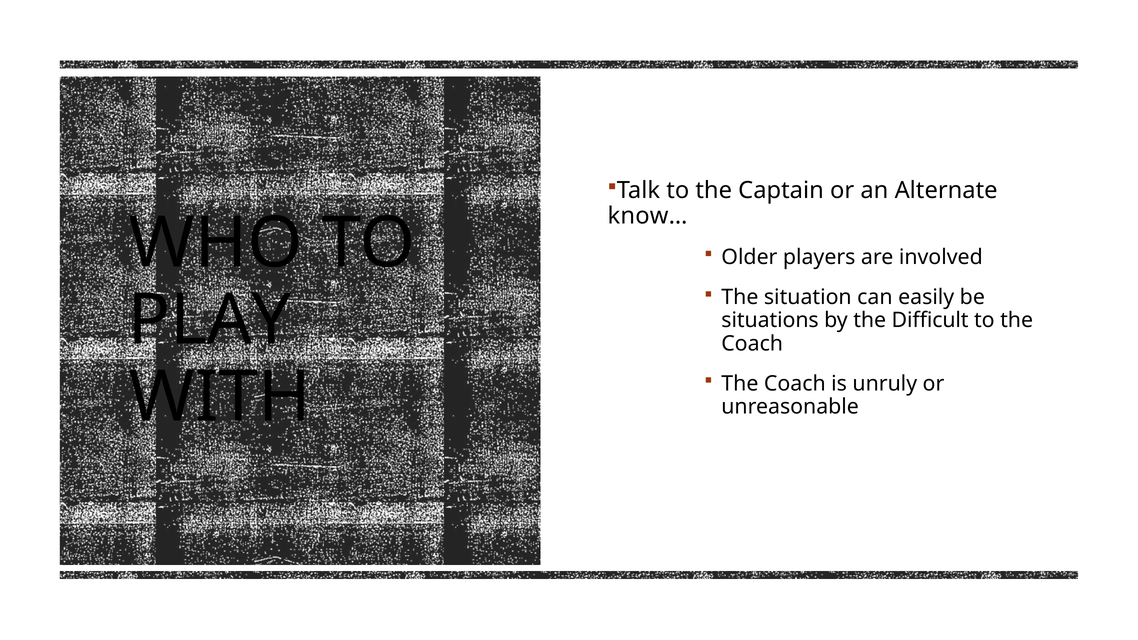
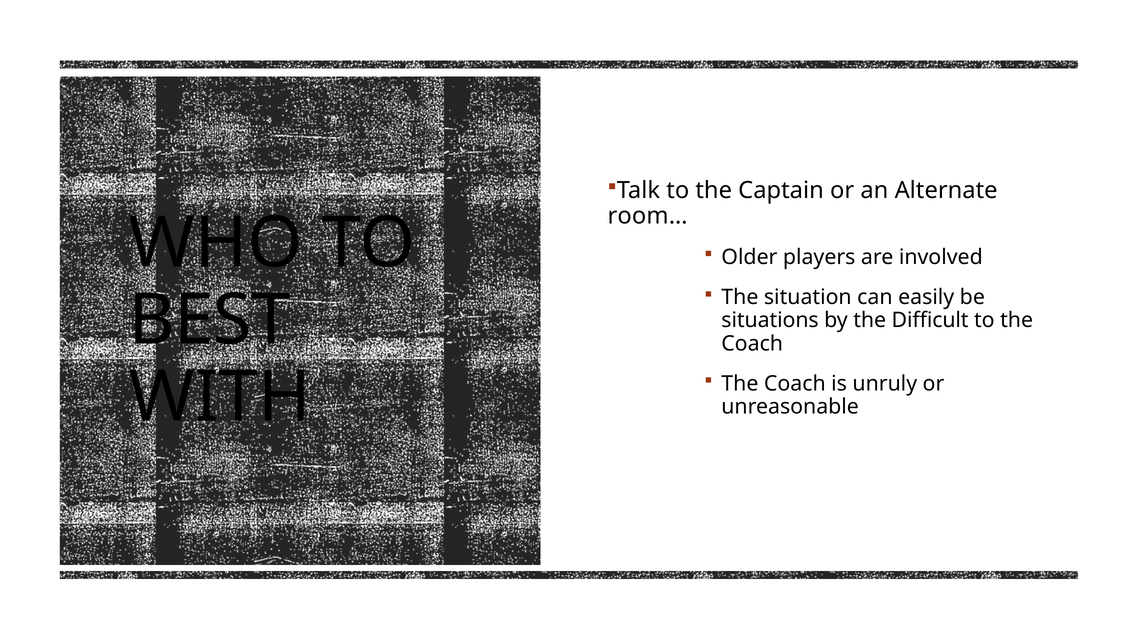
know…: know… -> room…
PLAY: PLAY -> BEST
